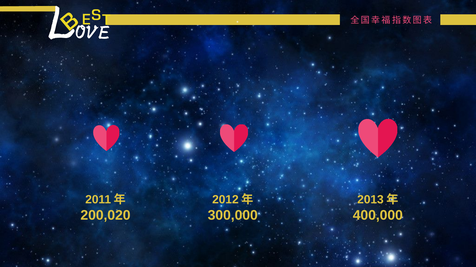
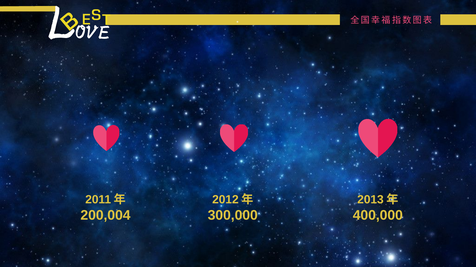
200,020: 200,020 -> 200,004
